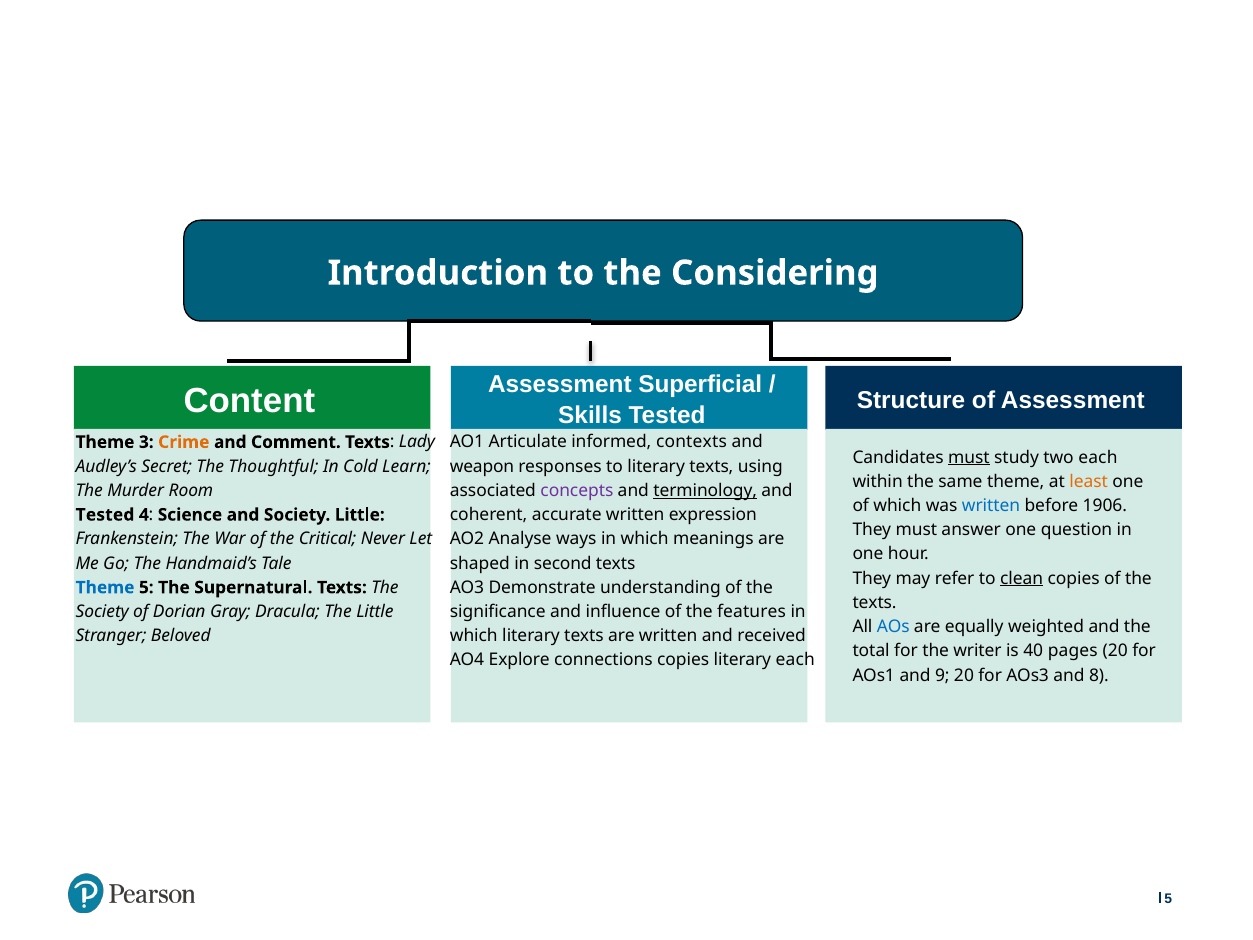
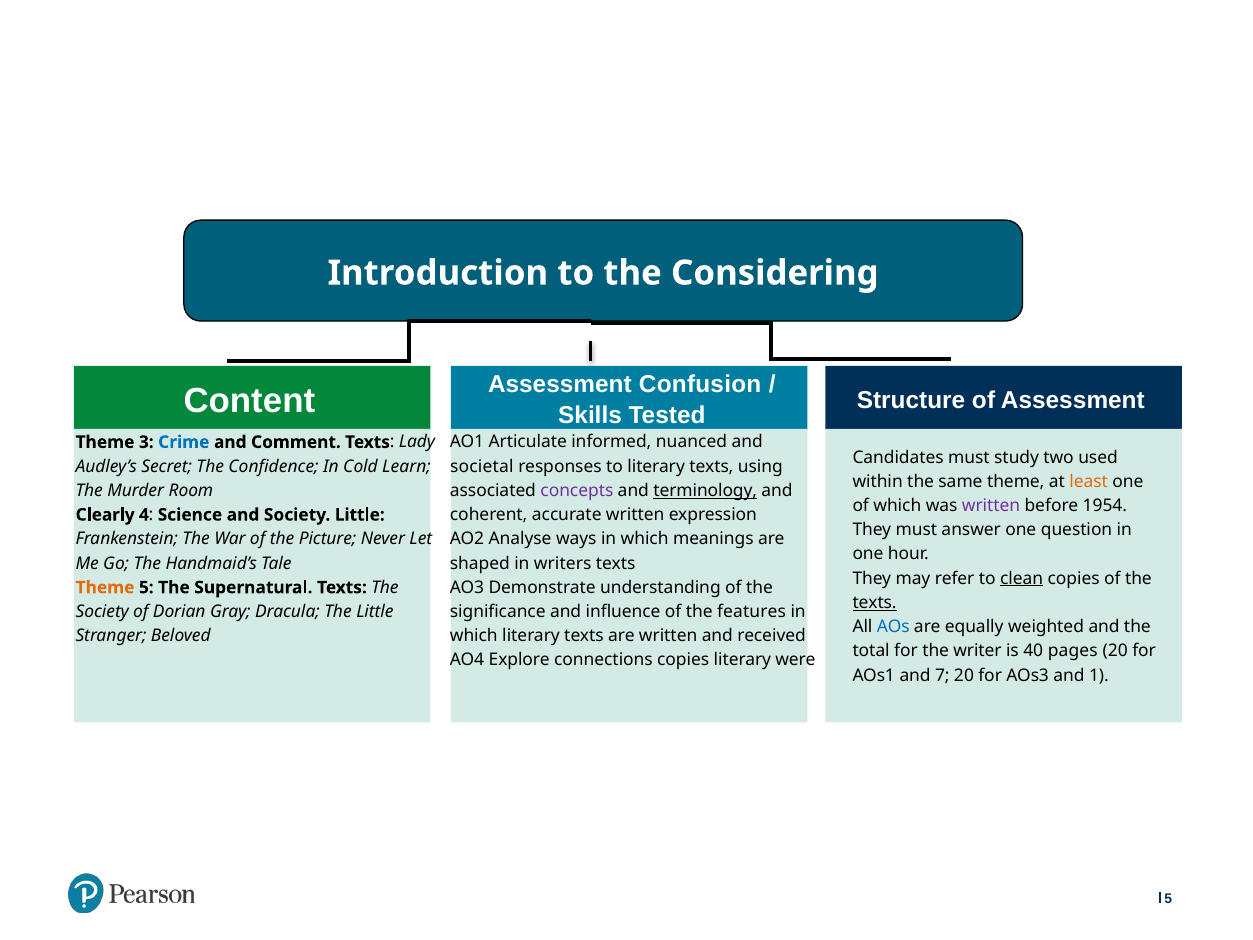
Superficial: Superficial -> Confusion
contexts: contexts -> nuanced
Crime colour: orange -> blue
must at (969, 457) underline: present -> none
two each: each -> used
Thoughtful: Thoughtful -> Confidence
weapon: weapon -> societal
written at (991, 506) colour: blue -> purple
1906: 1906 -> 1954
Tested at (105, 515): Tested -> Clearly
Critical: Critical -> Picture
second: second -> writers
Theme at (105, 587) colour: blue -> orange
texts at (875, 603) underline: none -> present
literary each: each -> were
9: 9 -> 7
8: 8 -> 1
